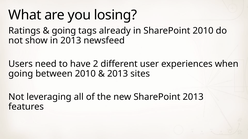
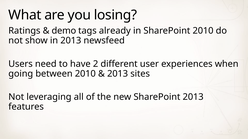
going at (64, 31): going -> demo
